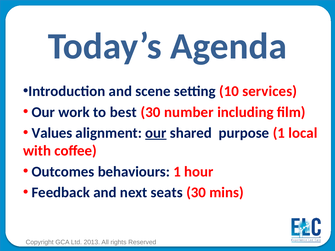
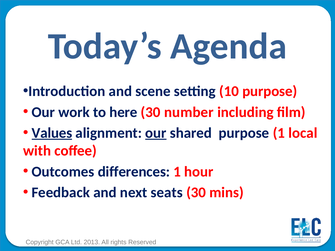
10 services: services -> purpose
best: best -> here
Values underline: none -> present
behaviours: behaviours -> differences
